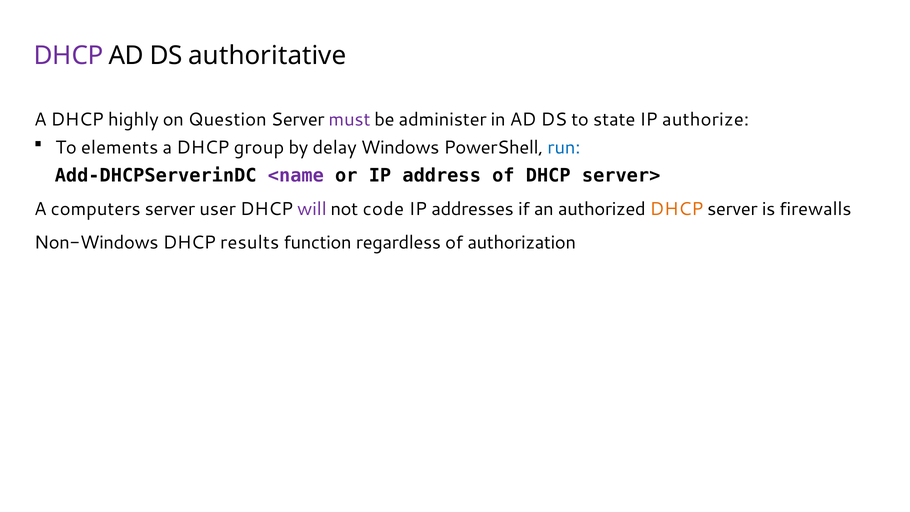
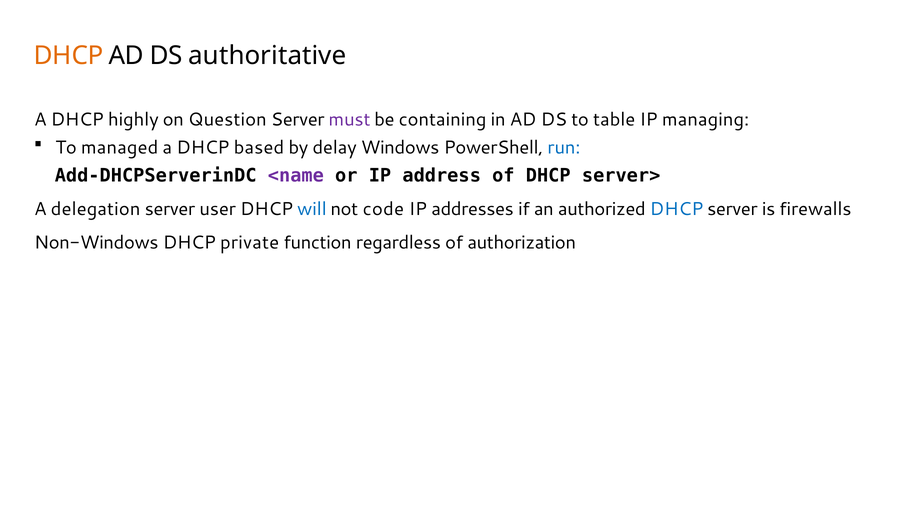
DHCP at (69, 55) colour: purple -> orange
administer: administer -> containing
state: state -> table
authorize: authorize -> managing
elements: elements -> managed
group: group -> based
computers: computers -> delegation
will colour: purple -> blue
DHCP at (677, 209) colour: orange -> blue
results: results -> private
